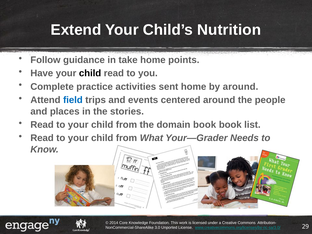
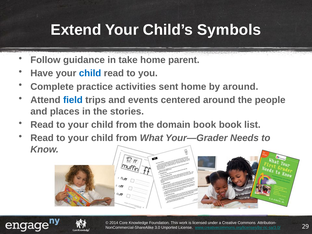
Nutrition: Nutrition -> Symbols
points: points -> parent
child at (90, 73) colour: black -> blue
